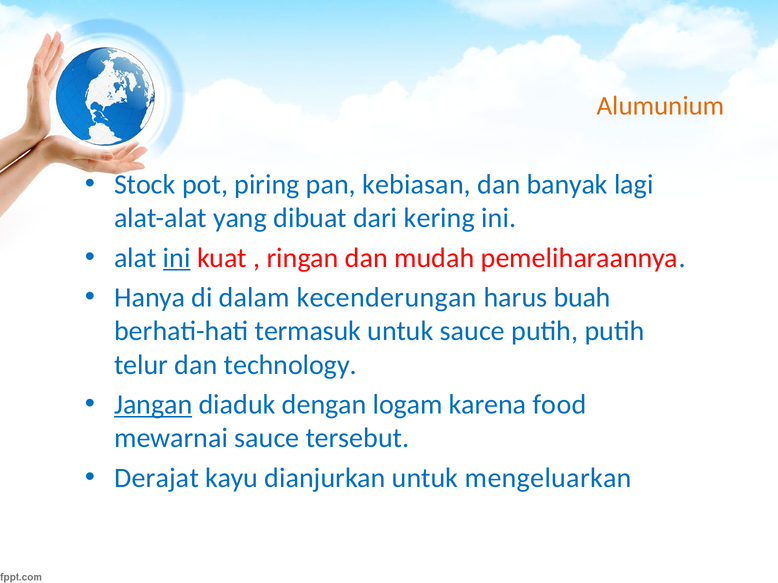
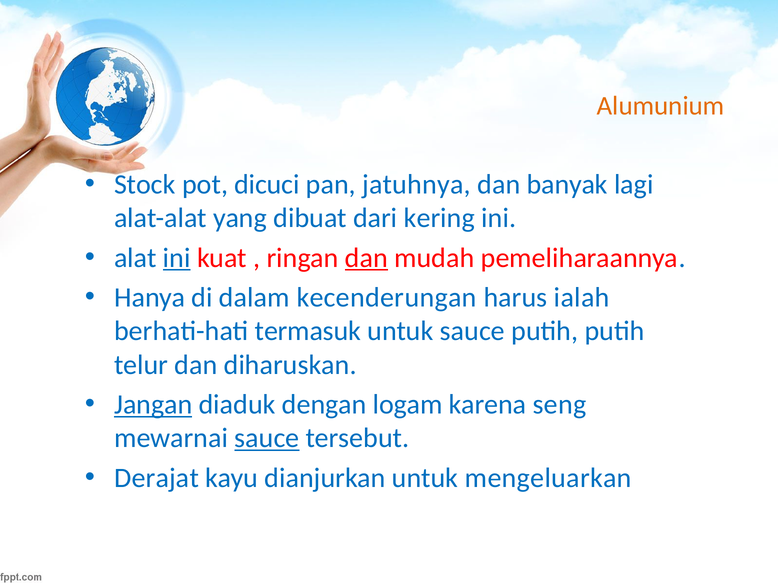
piring: piring -> dicuci
kebiasan: kebiasan -> jatuhnya
dan at (366, 258) underline: none -> present
buah: buah -> ialah
technology: technology -> diharuskan
food: food -> seng
sauce at (267, 439) underline: none -> present
